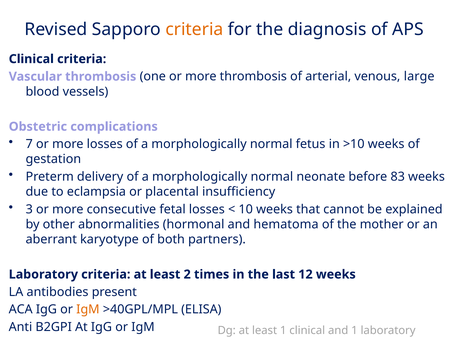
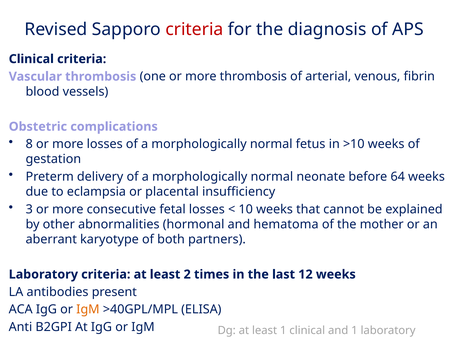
criteria at (194, 29) colour: orange -> red
large: large -> fibrin
7: 7 -> 8
83: 83 -> 64
